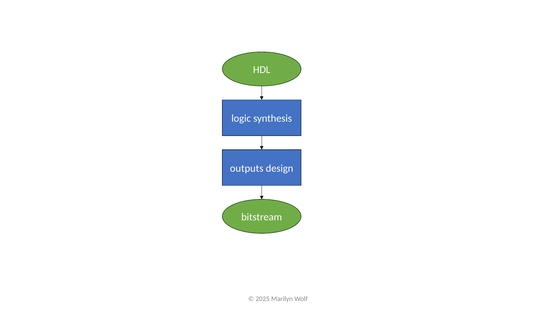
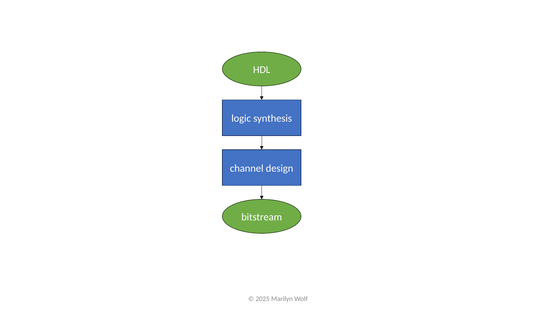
outputs: outputs -> channel
